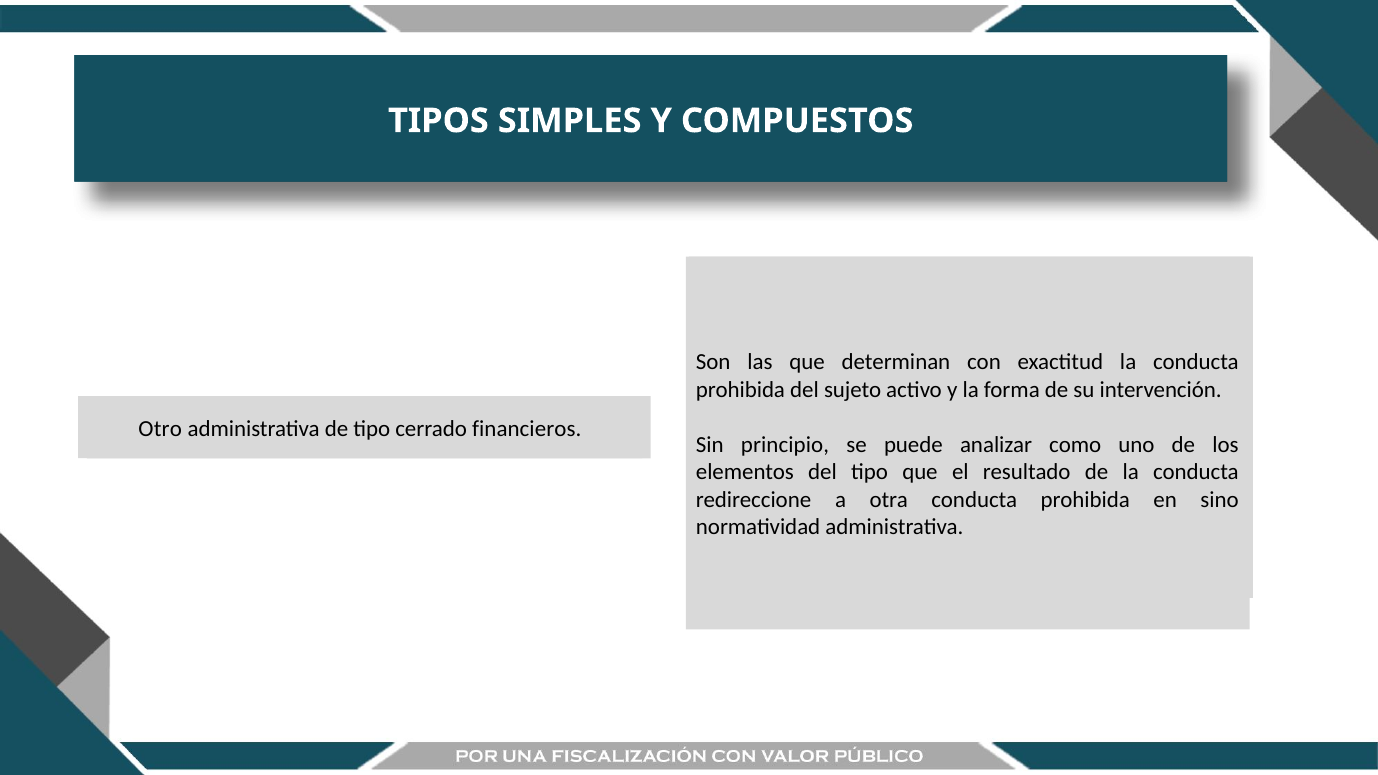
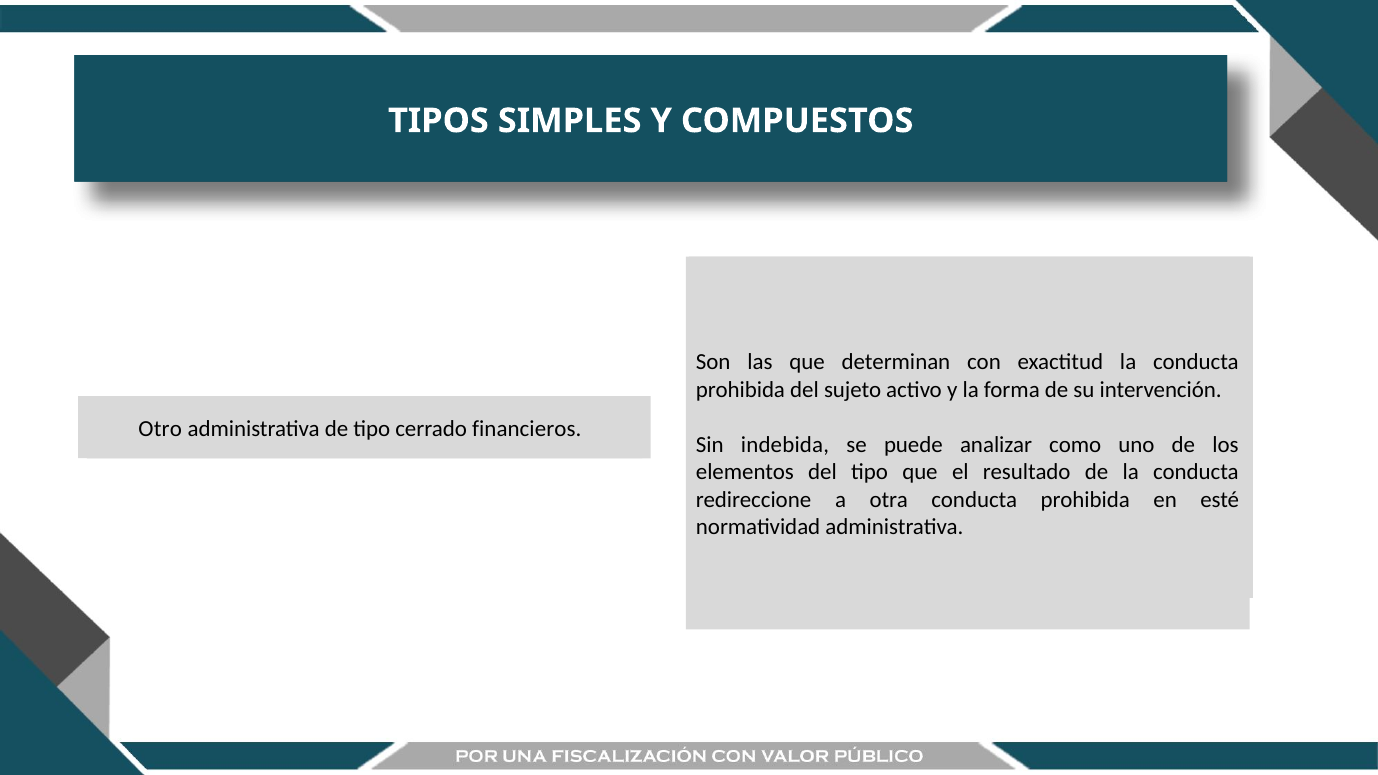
principio: principio -> indebida
sino: sino -> esté
